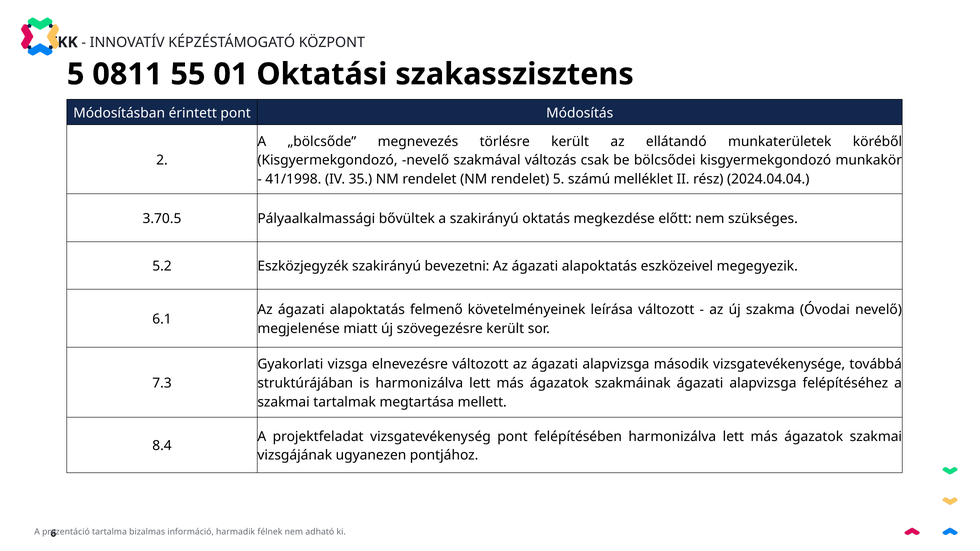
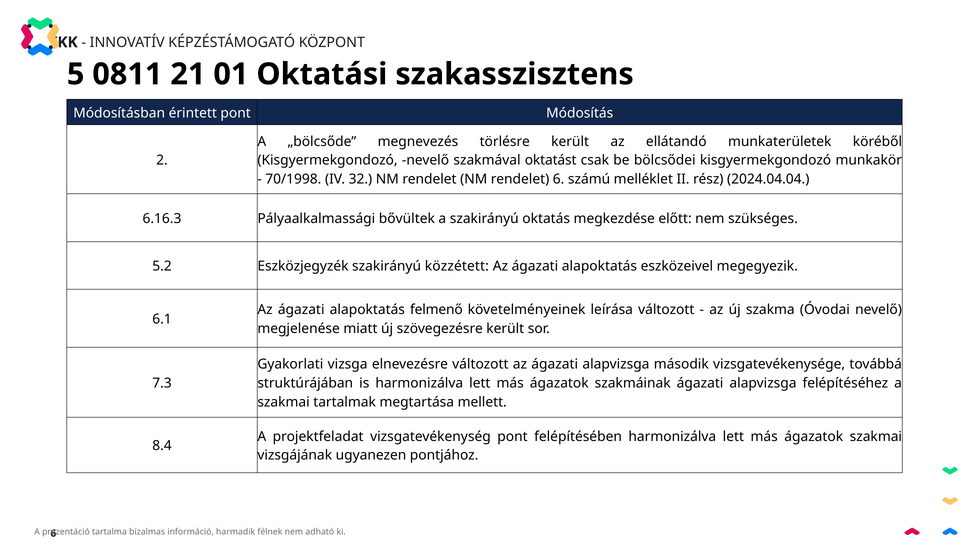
55: 55 -> 21
változás: változás -> oktatást
41/1998: 41/1998 -> 70/1998
35: 35 -> 32
rendelet 5: 5 -> 6
3.70.5: 3.70.5 -> 6.16.3
bevezetni: bevezetni -> közzétett
